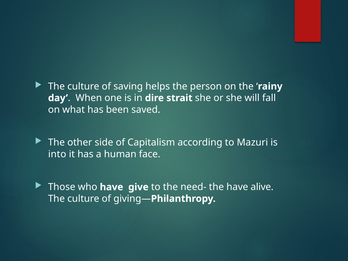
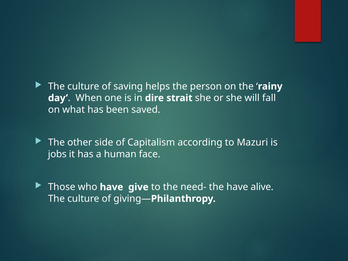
into: into -> jobs
